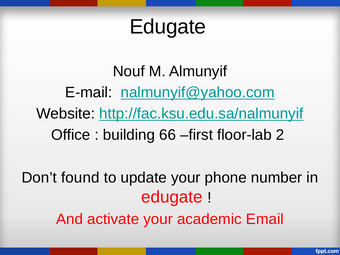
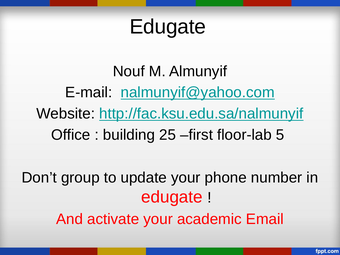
66: 66 -> 25
2: 2 -> 5
found: found -> group
